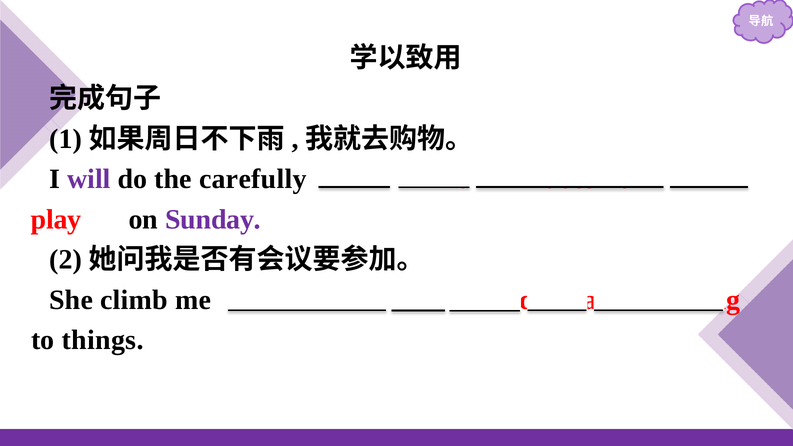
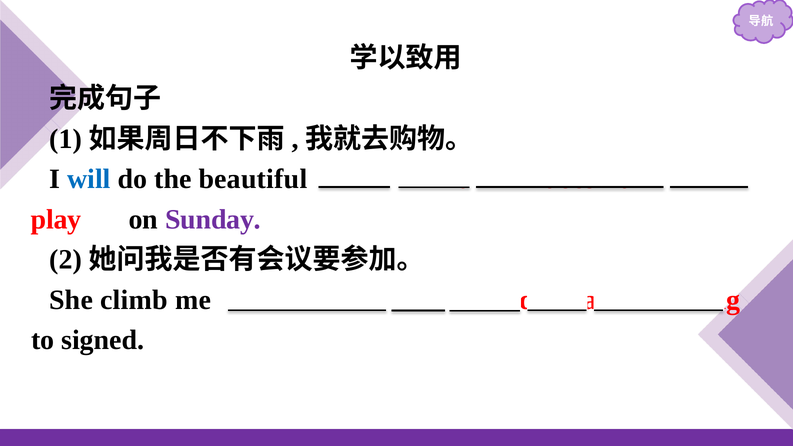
will colour: purple -> blue
carefully: carefully -> beautiful
things: things -> signed
